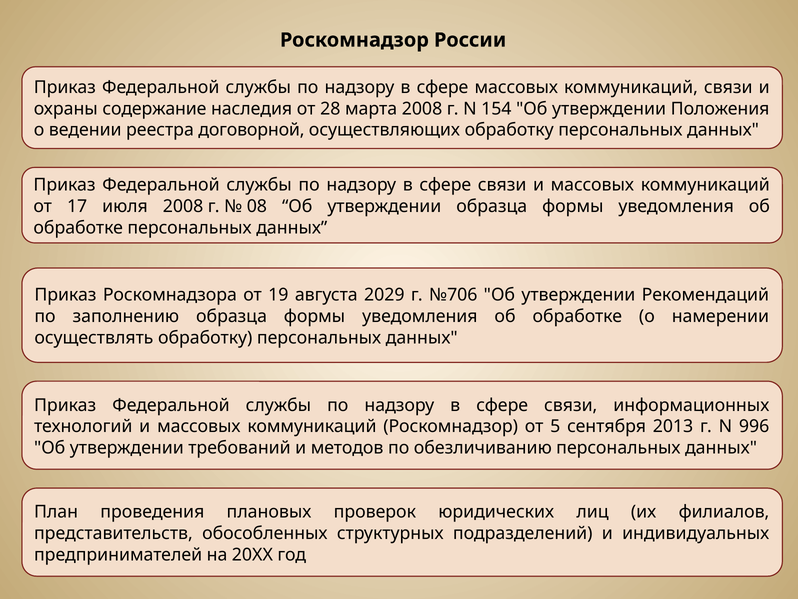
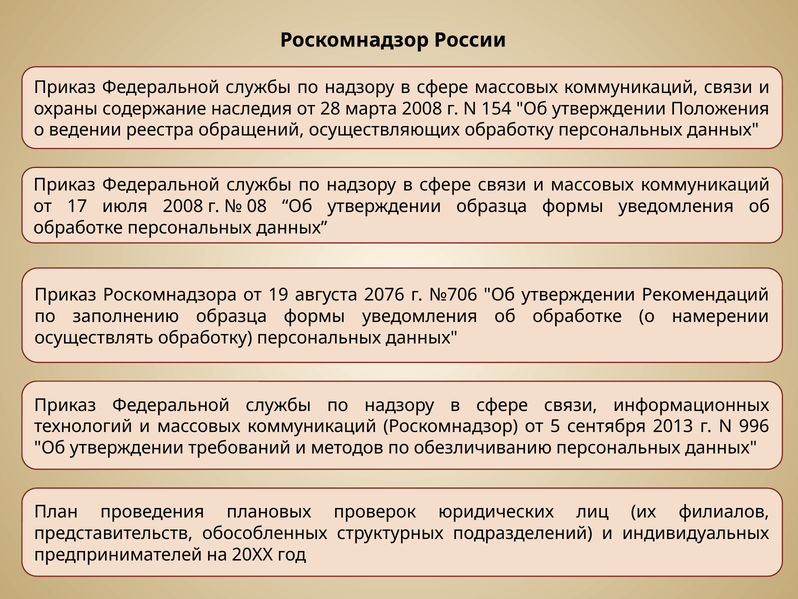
договорной: договорной -> обращений
2029: 2029 -> 2076
